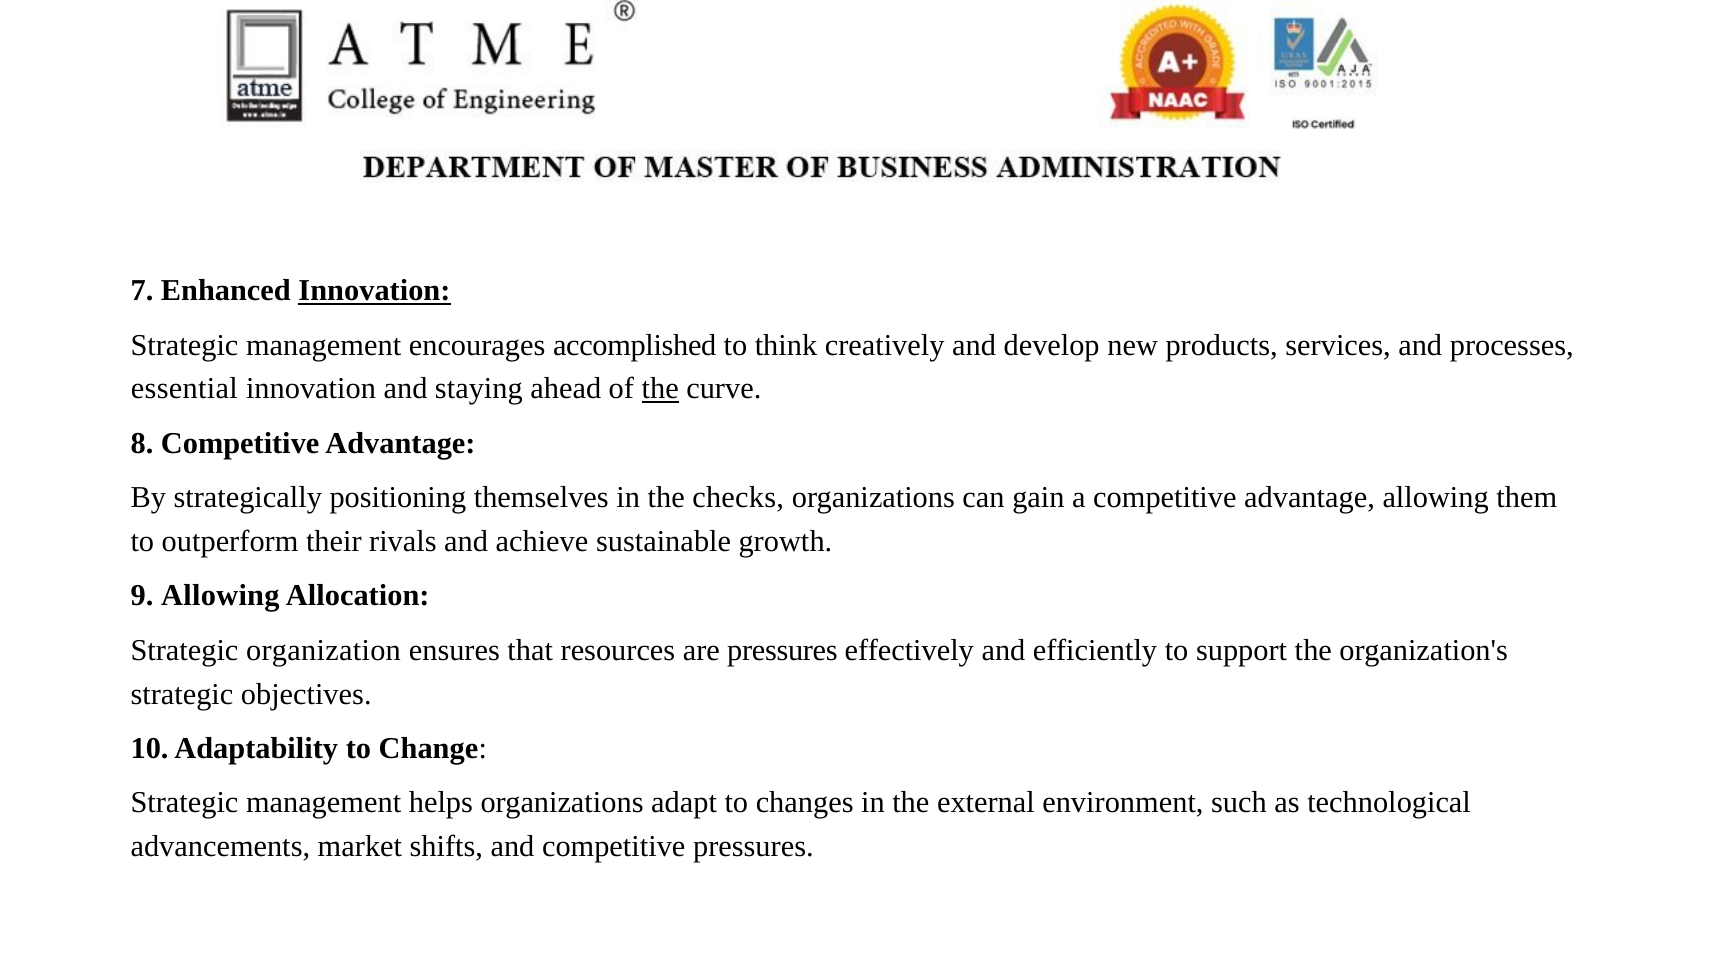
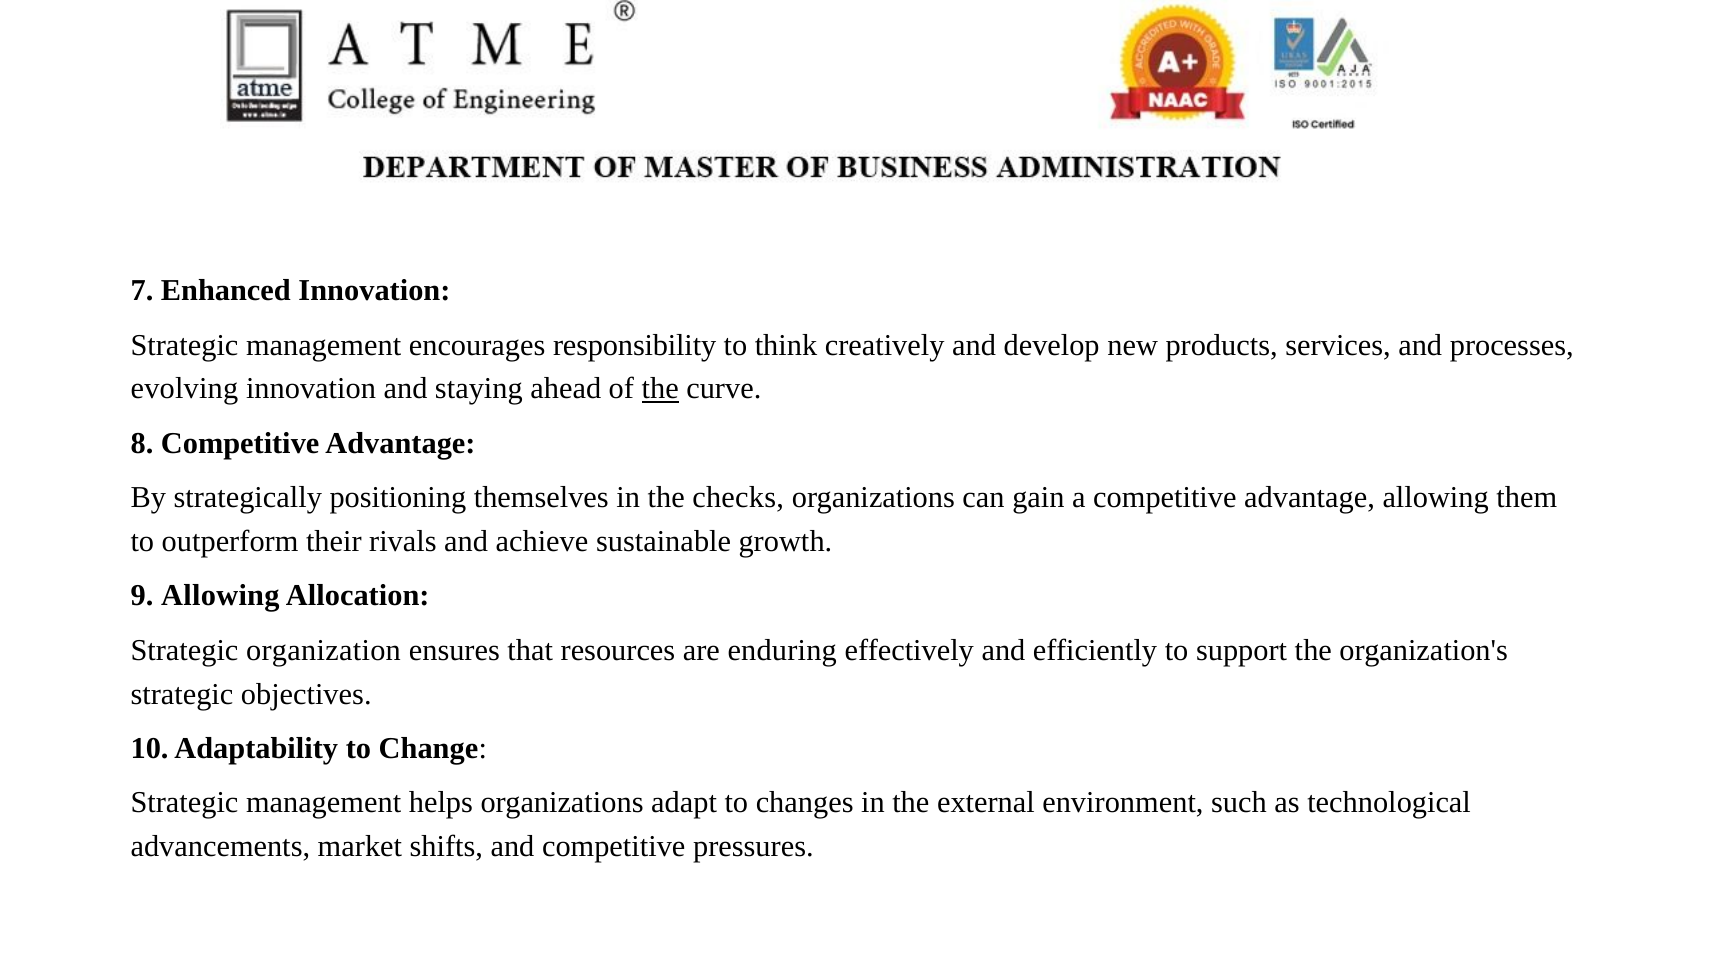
Innovation at (374, 291) underline: present -> none
accomplished: accomplished -> responsibility
essential: essential -> evolving
are pressures: pressures -> enduring
